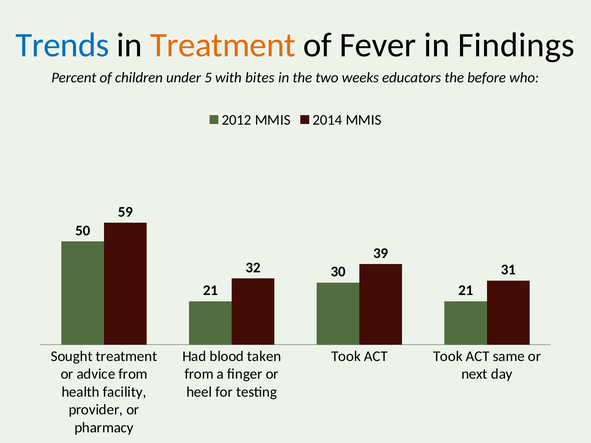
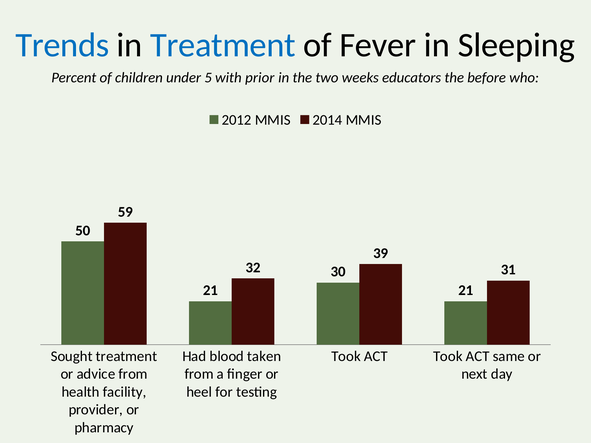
Treatment at (223, 45) colour: orange -> blue
Findings: Findings -> Sleeping
bites: bites -> prior
